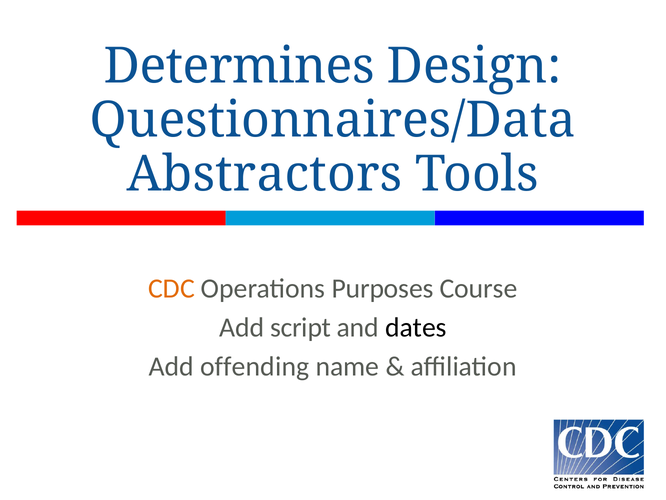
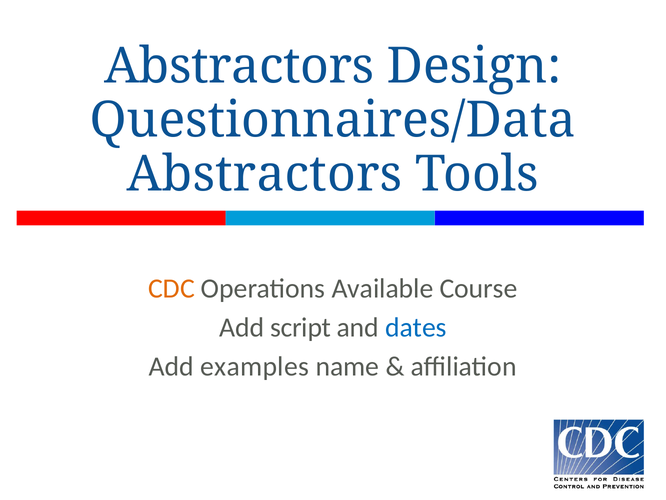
Determines at (239, 66): Determines -> Abstractors
Purposes: Purposes -> Available
dates colour: black -> blue
offending: offending -> examples
